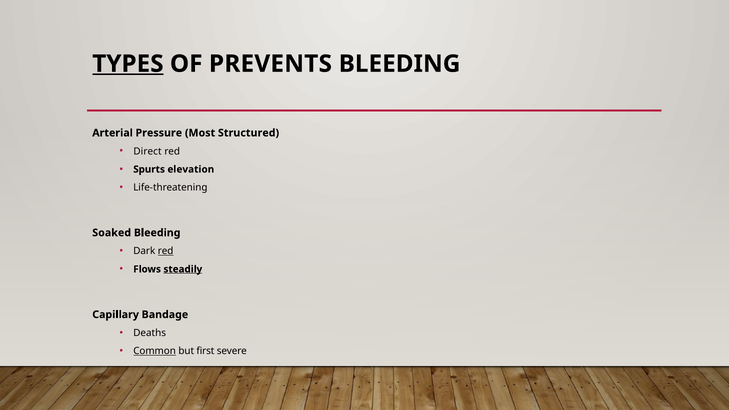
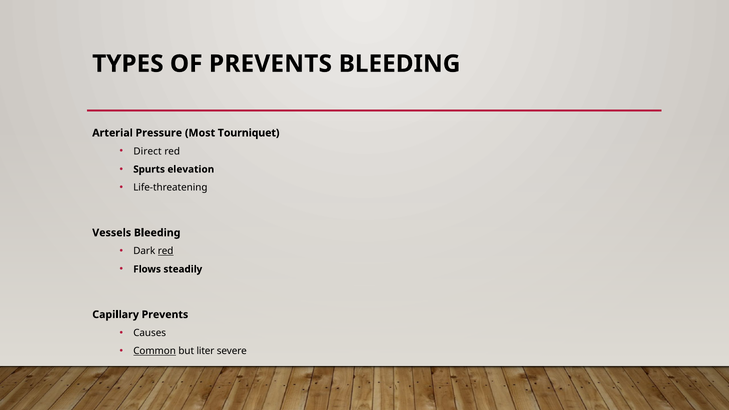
TYPES underline: present -> none
Structured: Structured -> Tourniquet
Soaked: Soaked -> Vessels
steadily underline: present -> none
Capillary Bandage: Bandage -> Prevents
Deaths: Deaths -> Causes
first: first -> liter
